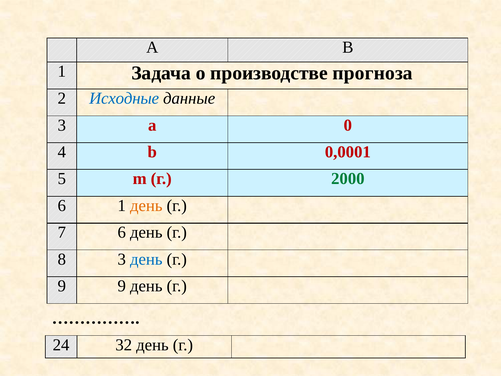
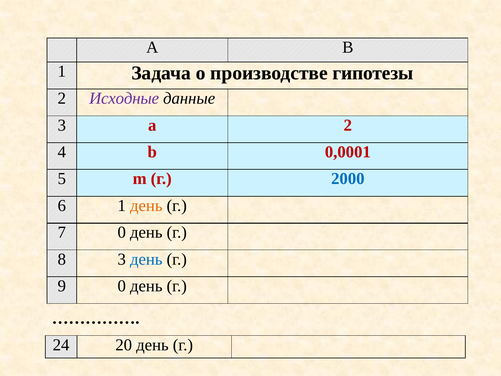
прогноза: прогноза -> гипотезы
Исходные colour: blue -> purple
a 0: 0 -> 2
2000 colour: green -> blue
7 6: 6 -> 0
9 9: 9 -> 0
32: 32 -> 20
